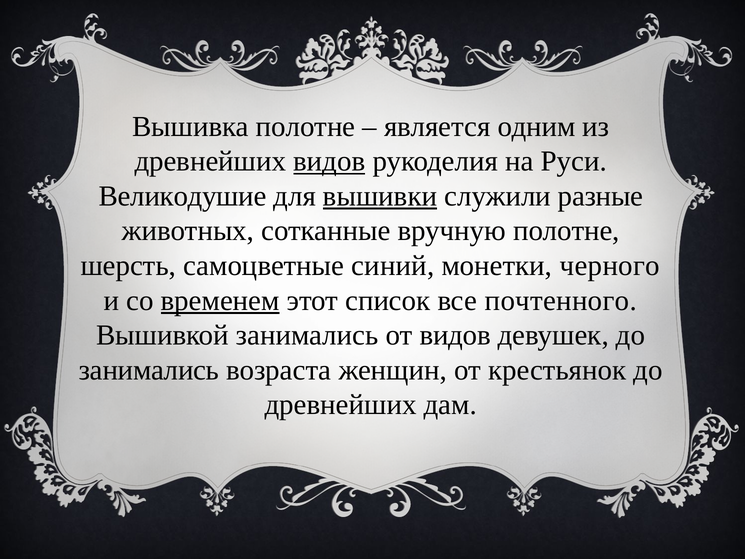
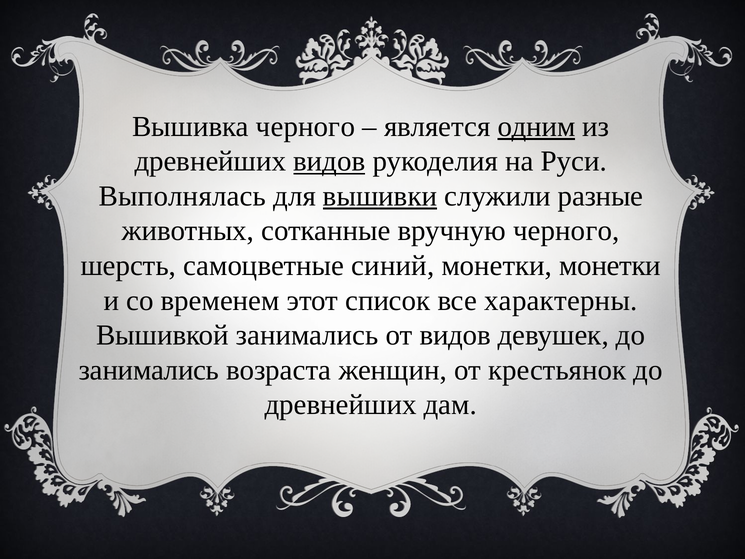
Вышивка полотне: полотне -> черного
одним underline: none -> present
Великодушие: Великодушие -> Выполнялась
вручную полотне: полотне -> черного
монетки черного: черного -> монетки
временем underline: present -> none
почтенного: почтенного -> характерны
